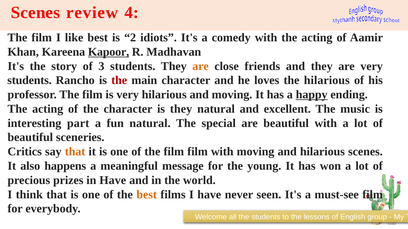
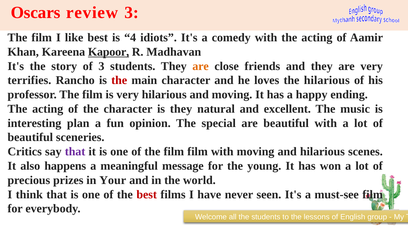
Scenes at (35, 13): Scenes -> Oscars
review 4: 4 -> 3
2: 2 -> 4
students at (30, 81): students -> terrifies
happy underline: present -> none
part: part -> plan
fun natural: natural -> opinion
that at (75, 152) colour: orange -> purple
in Have: Have -> Your
best at (147, 195) colour: orange -> red
